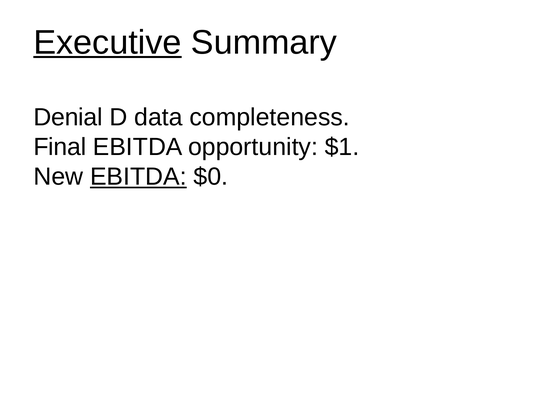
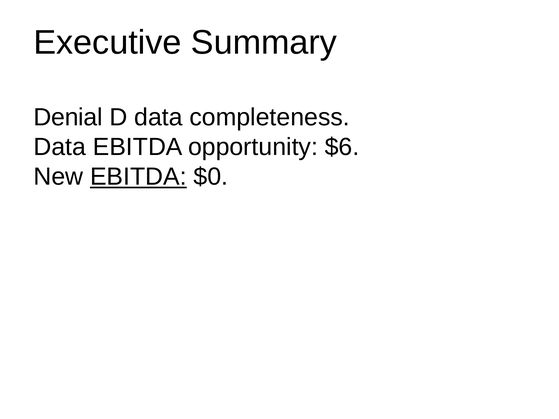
Executive underline: present -> none
Final at (60, 147): Final -> Data
$1: $1 -> $6
